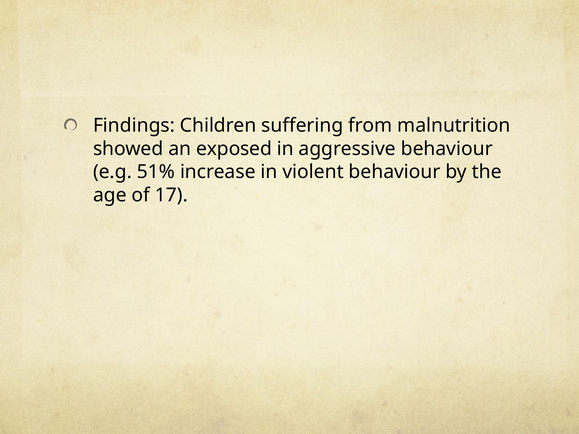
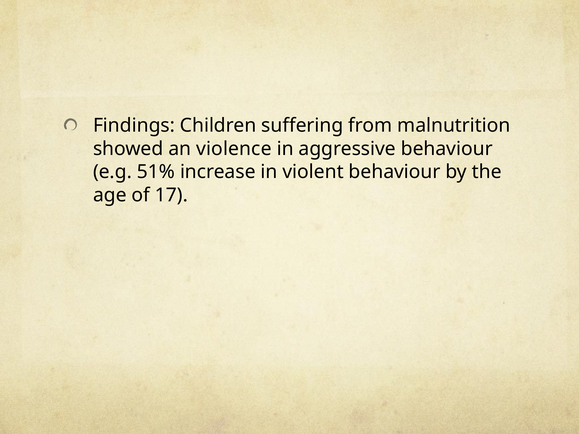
exposed: exposed -> violence
